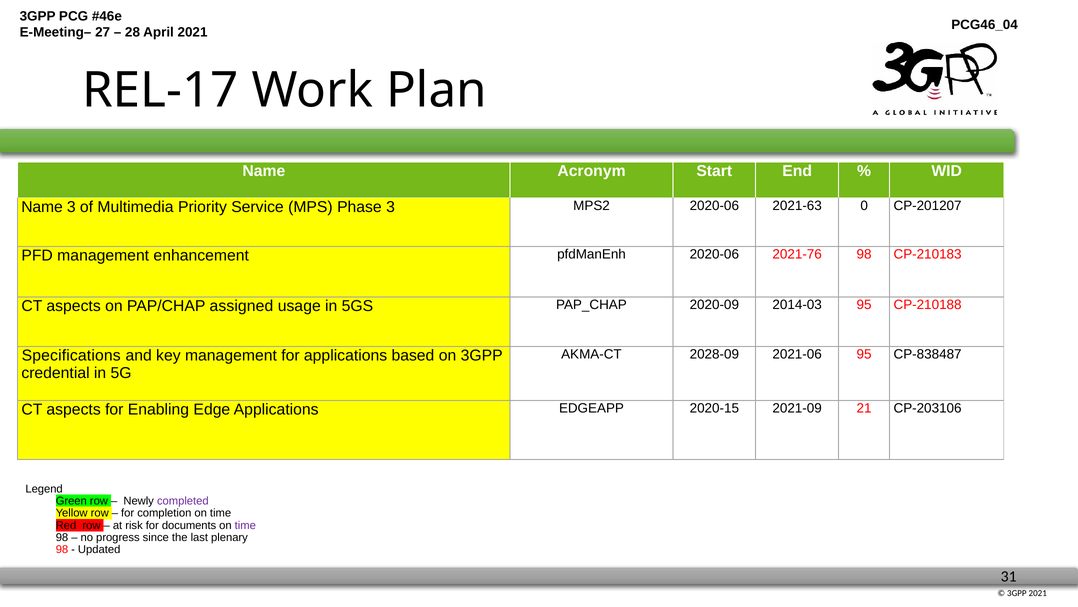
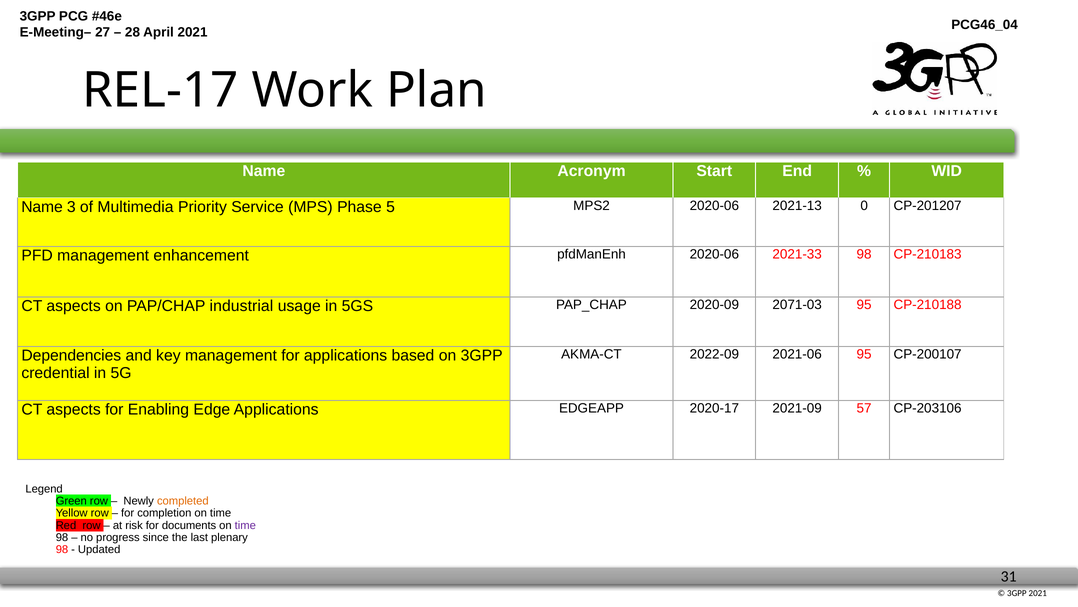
Phase 3: 3 -> 5
2021-63: 2021-63 -> 2021-13
2021-76: 2021-76 -> 2021-33
assigned: assigned -> industrial
2014-03: 2014-03 -> 2071-03
2028-09: 2028-09 -> 2022-09
CP-838487: CP-838487 -> CP-200107
Specifications: Specifications -> Dependencies
2020-15: 2020-15 -> 2020-17
21: 21 -> 57
completed colour: purple -> orange
